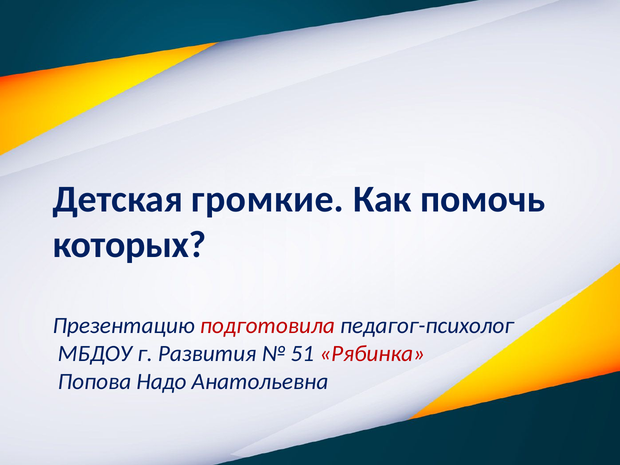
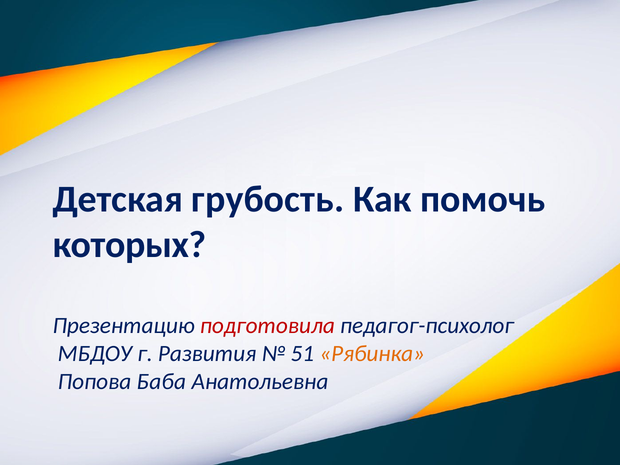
громкие: громкие -> грубость
Рябинка colour: red -> orange
Надо: Надо -> Баба
